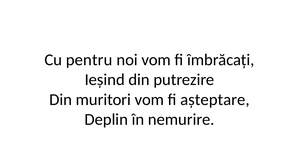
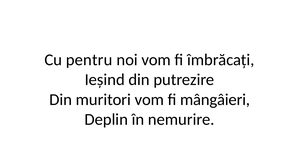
așteptare: așteptare -> mângâieri
